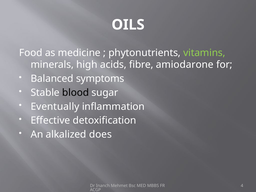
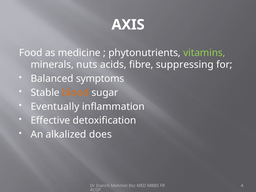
OILS: OILS -> AXIS
high: high -> nuts
amiodarone: amiodarone -> suppressing
blood colour: black -> orange
